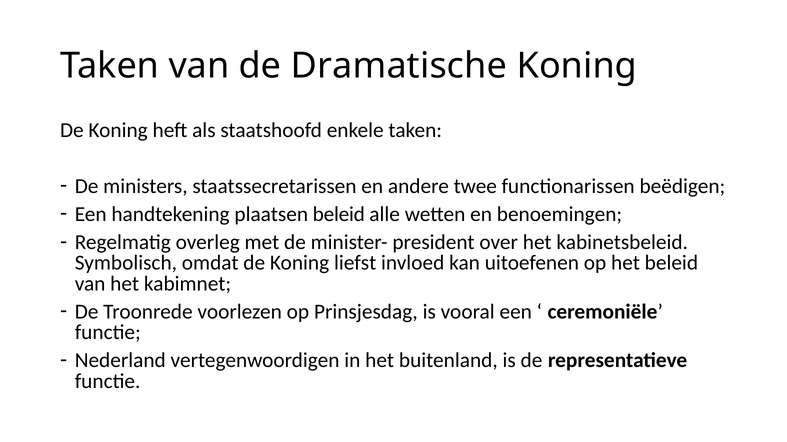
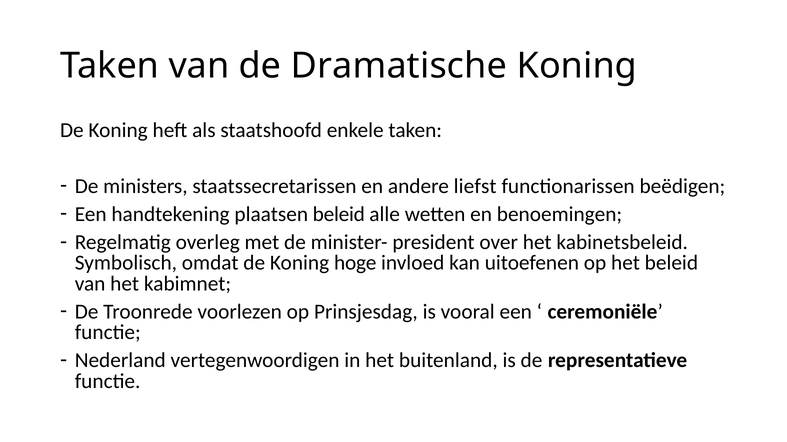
twee: twee -> liefst
liefst: liefst -> hoge
